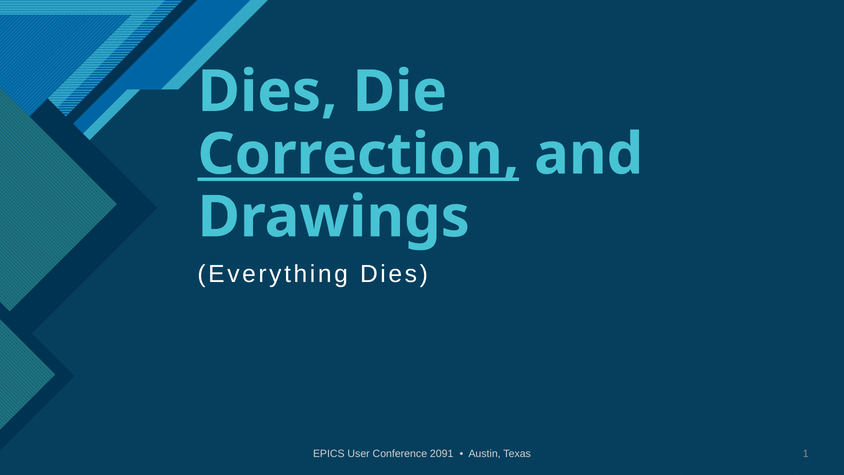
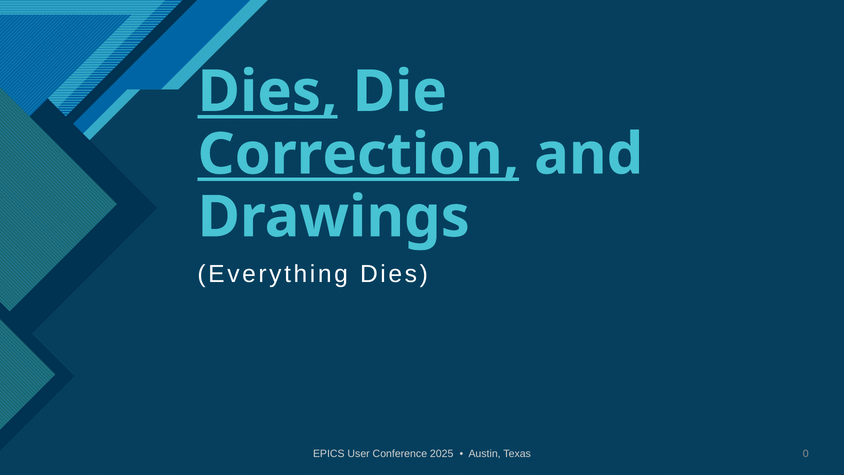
Dies at (268, 92) underline: none -> present
2091: 2091 -> 2025
1: 1 -> 0
